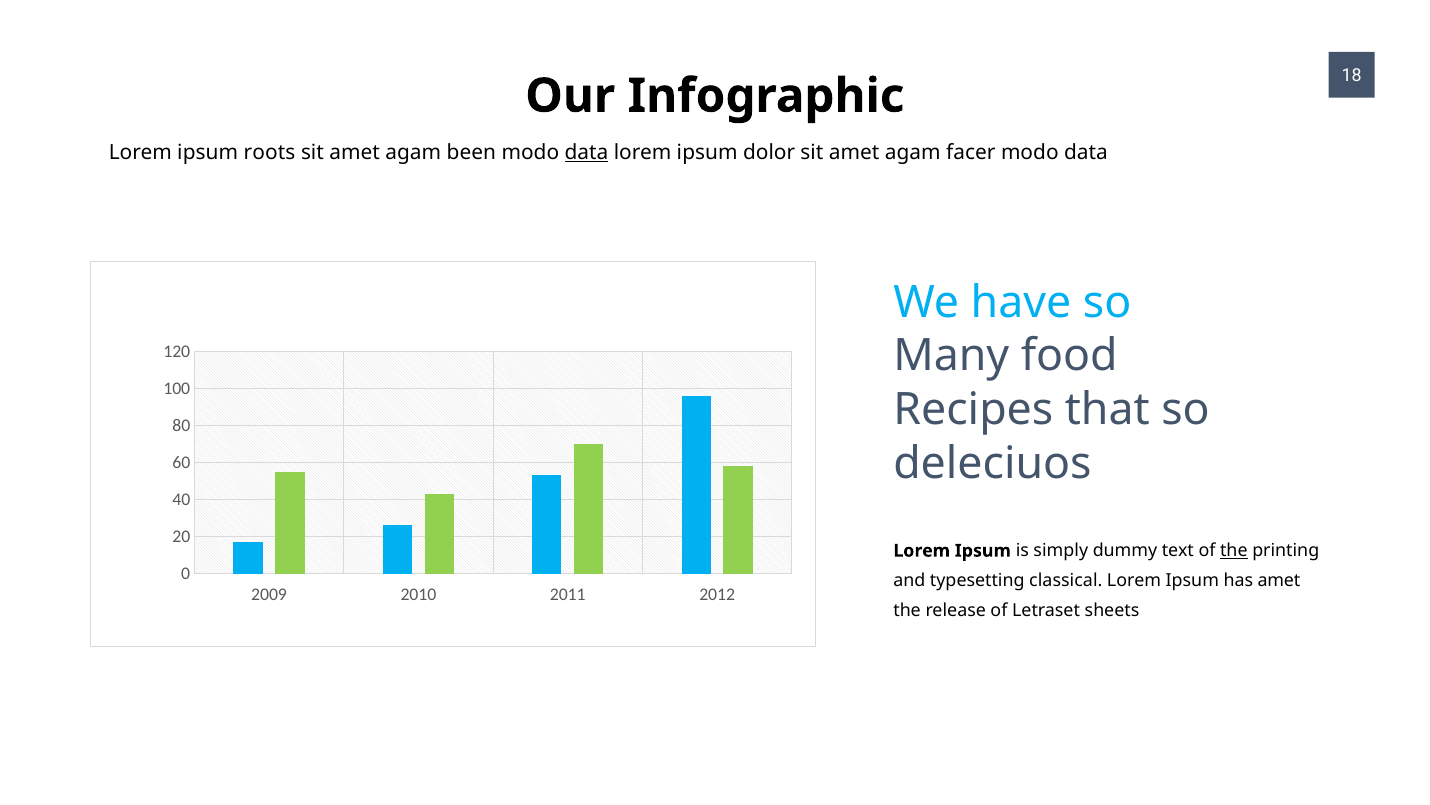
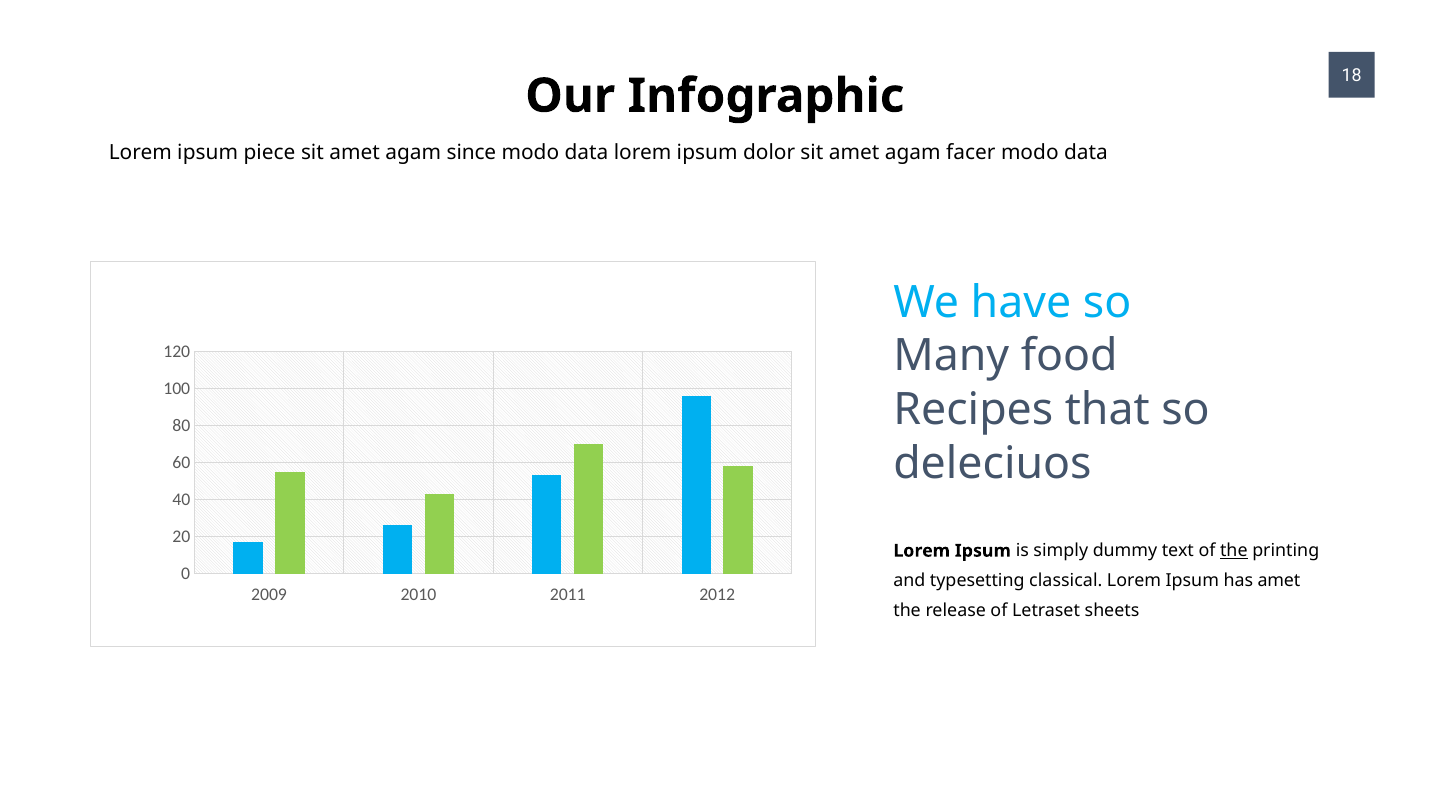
roots: roots -> piece
been: been -> since
data at (586, 152) underline: present -> none
